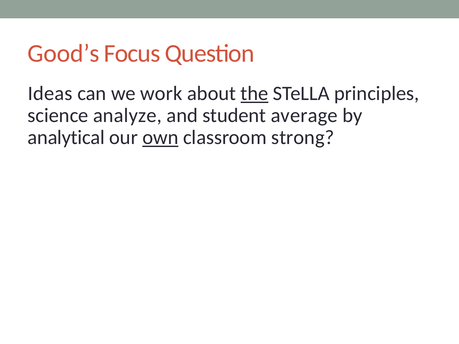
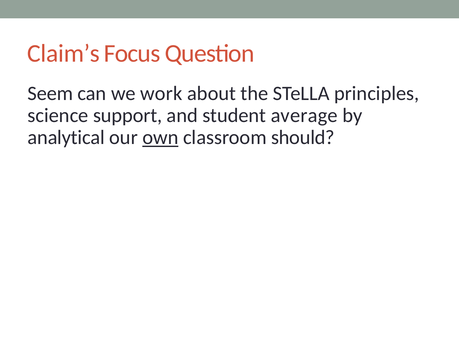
Good’s: Good’s -> Claim’s
Ideas: Ideas -> Seem
the underline: present -> none
analyze: analyze -> support
strong: strong -> should
